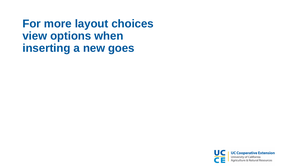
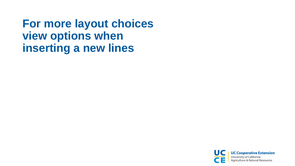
goes: goes -> lines
